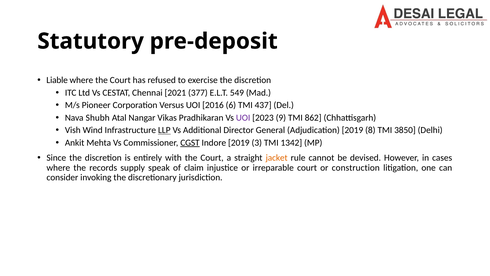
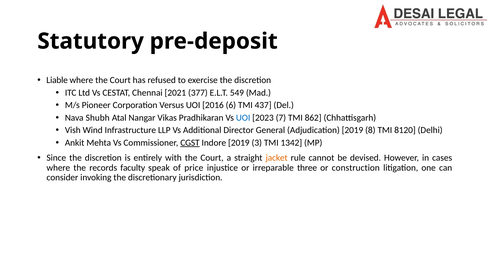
UOI at (243, 118) colour: purple -> blue
9: 9 -> 7
LLP underline: present -> none
3850: 3850 -> 8120
supply: supply -> faculty
claim: claim -> price
irreparable court: court -> three
